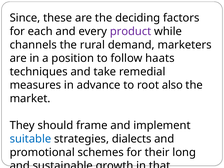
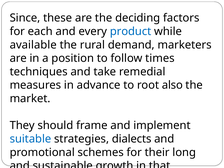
product colour: purple -> blue
channels: channels -> available
haats: haats -> times
